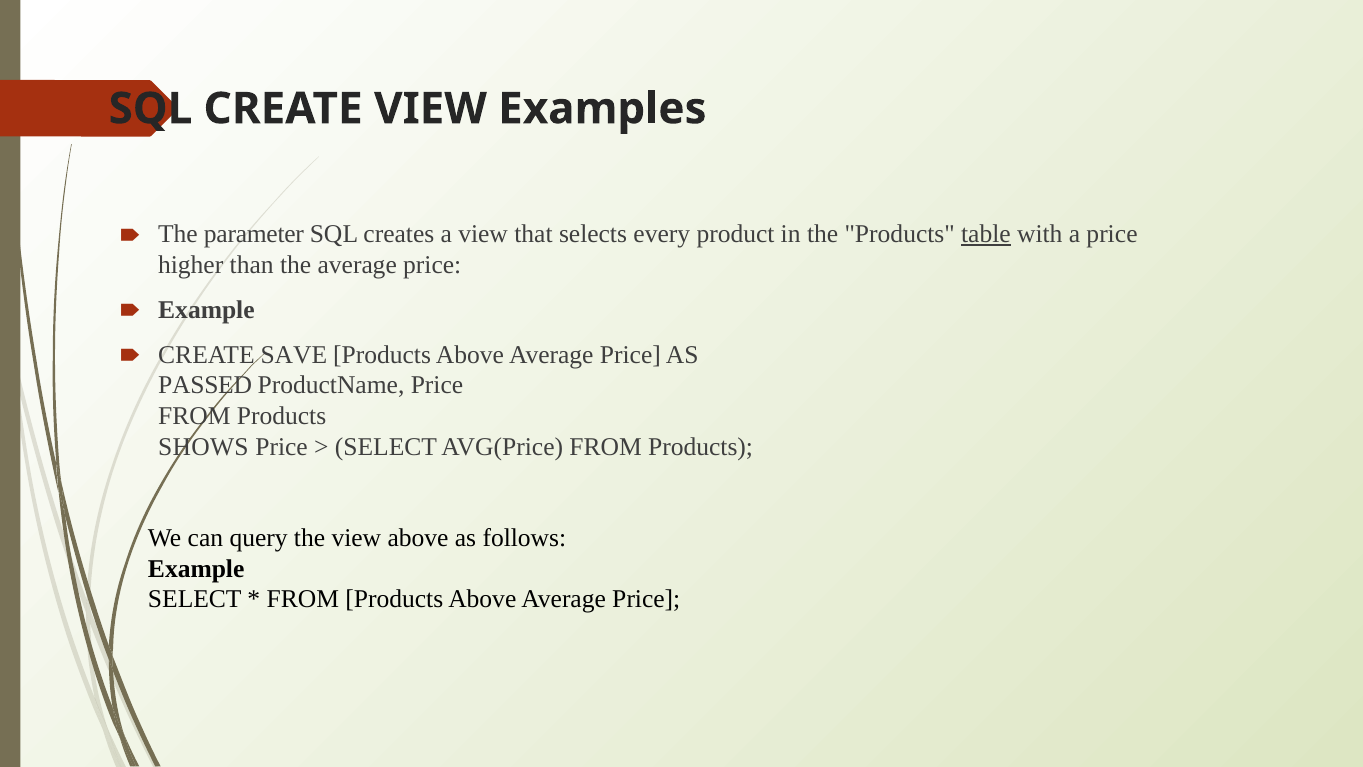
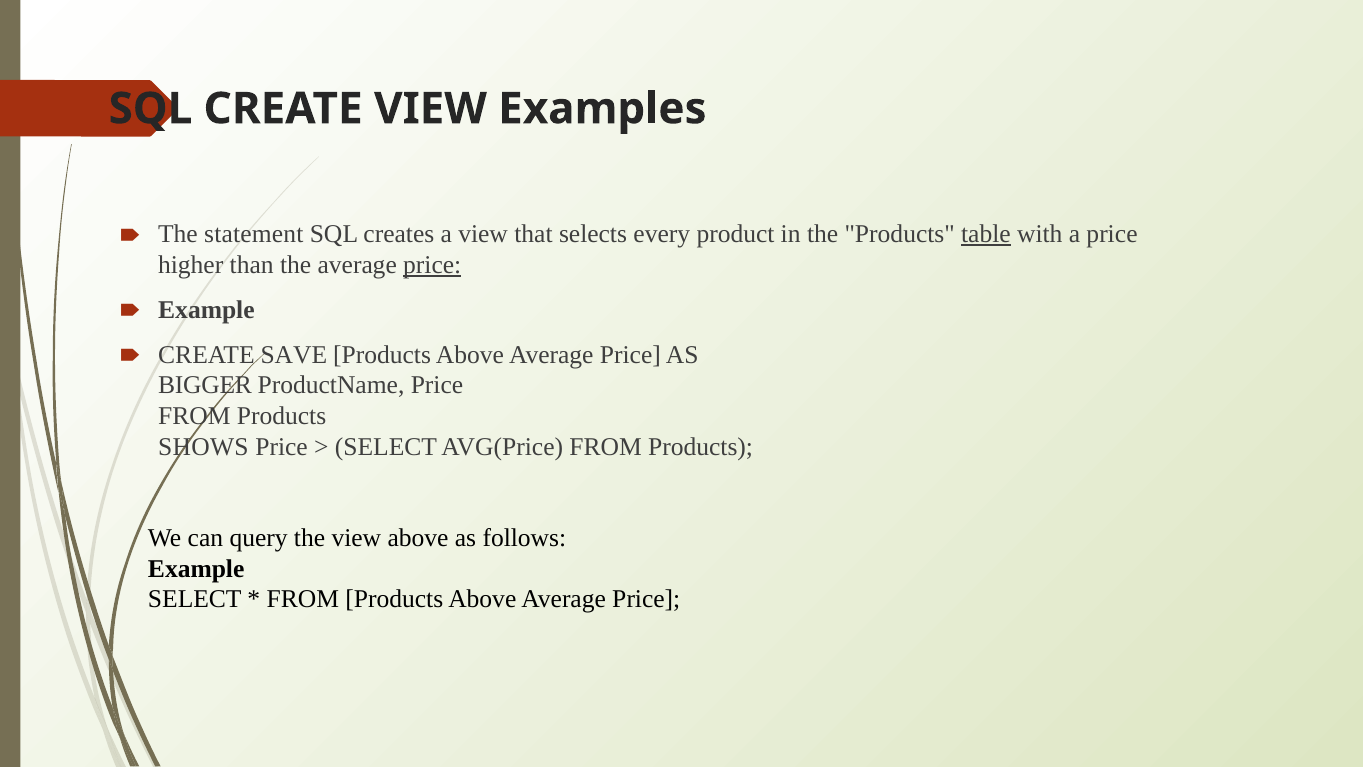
parameter: parameter -> statement
price at (432, 265) underline: none -> present
PASSED: PASSED -> BIGGER
